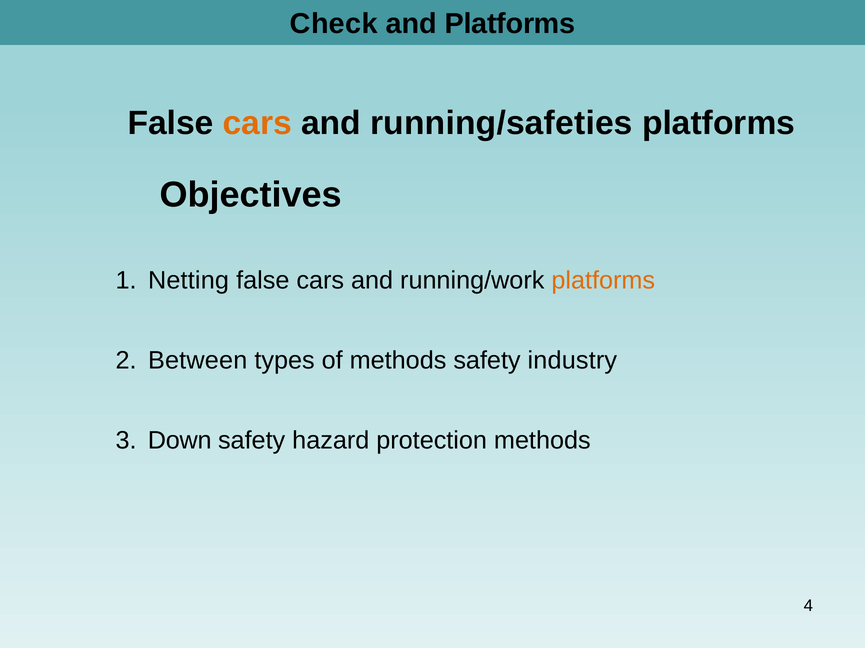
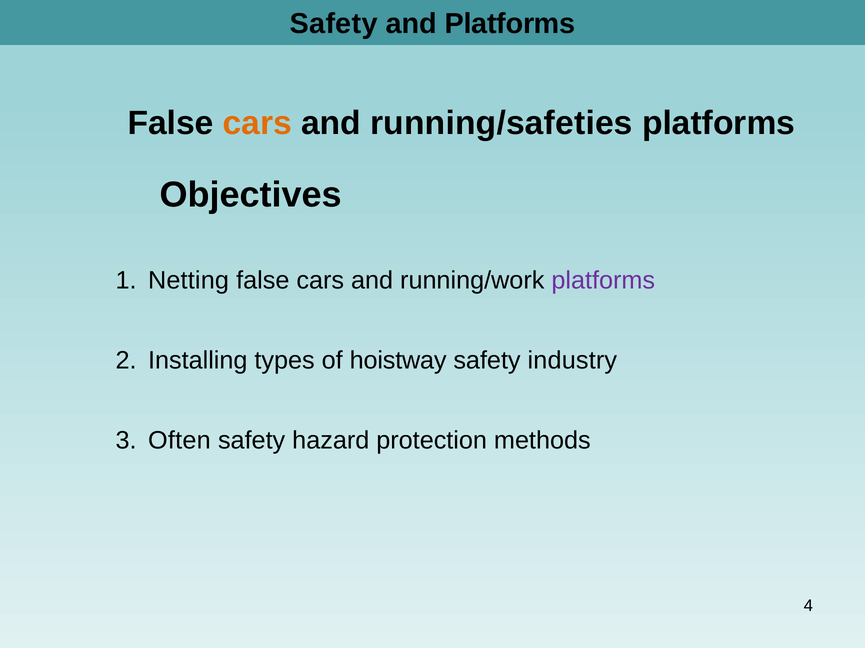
Check at (334, 24): Check -> Safety
platforms at (603, 281) colour: orange -> purple
Between: Between -> Installing
of methods: methods -> hoistway
Down: Down -> Often
